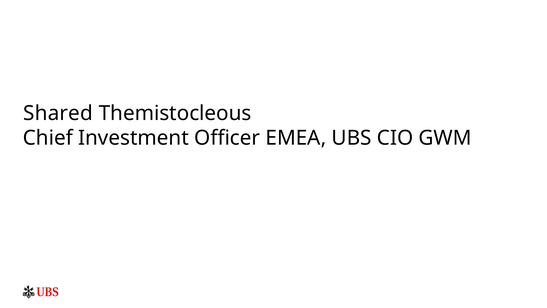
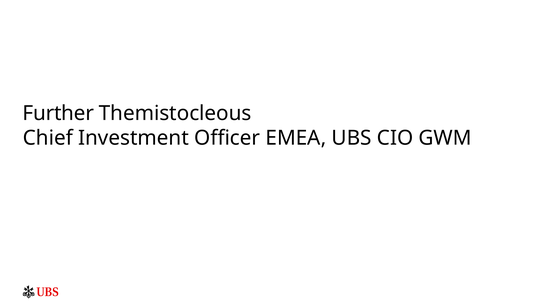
Shared: Shared -> Further
